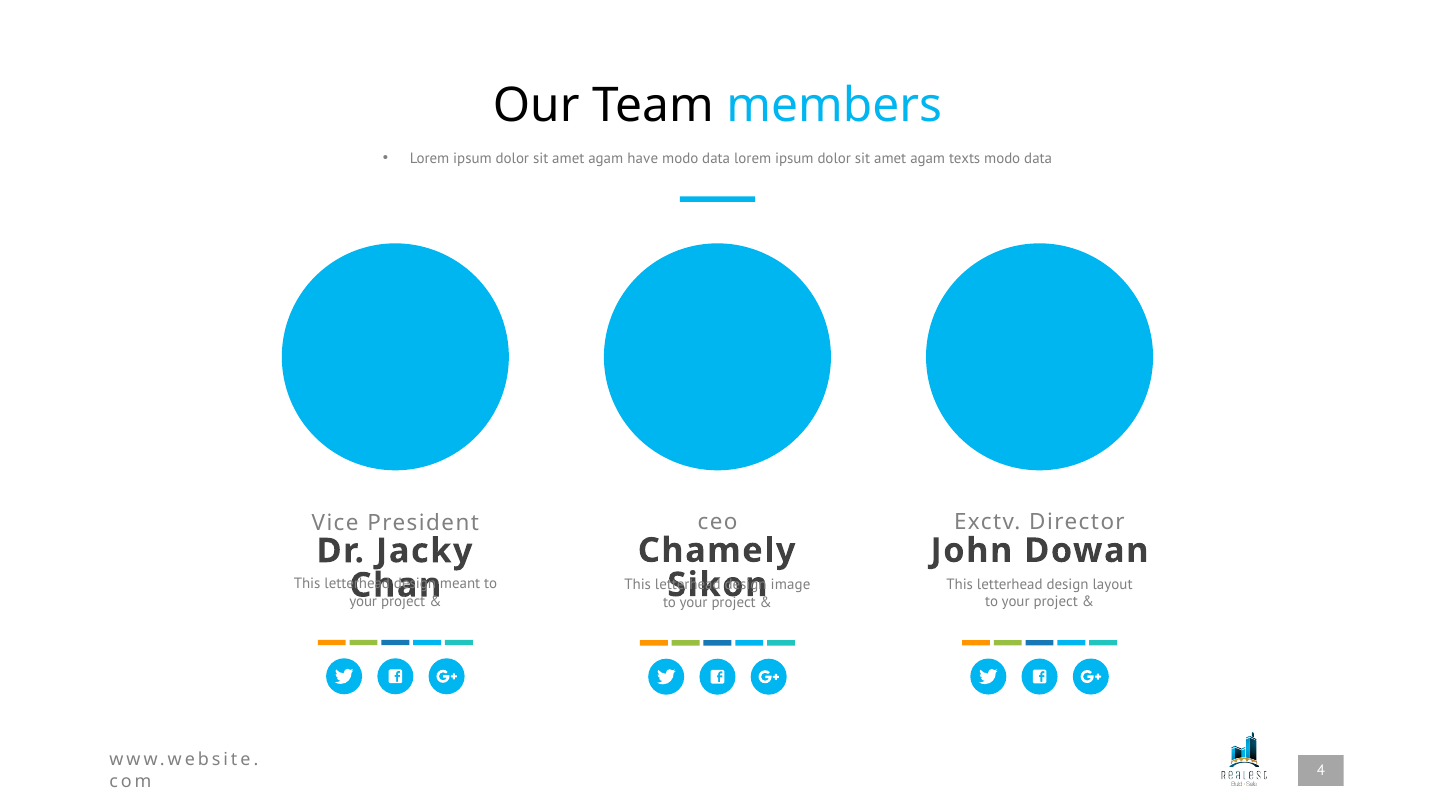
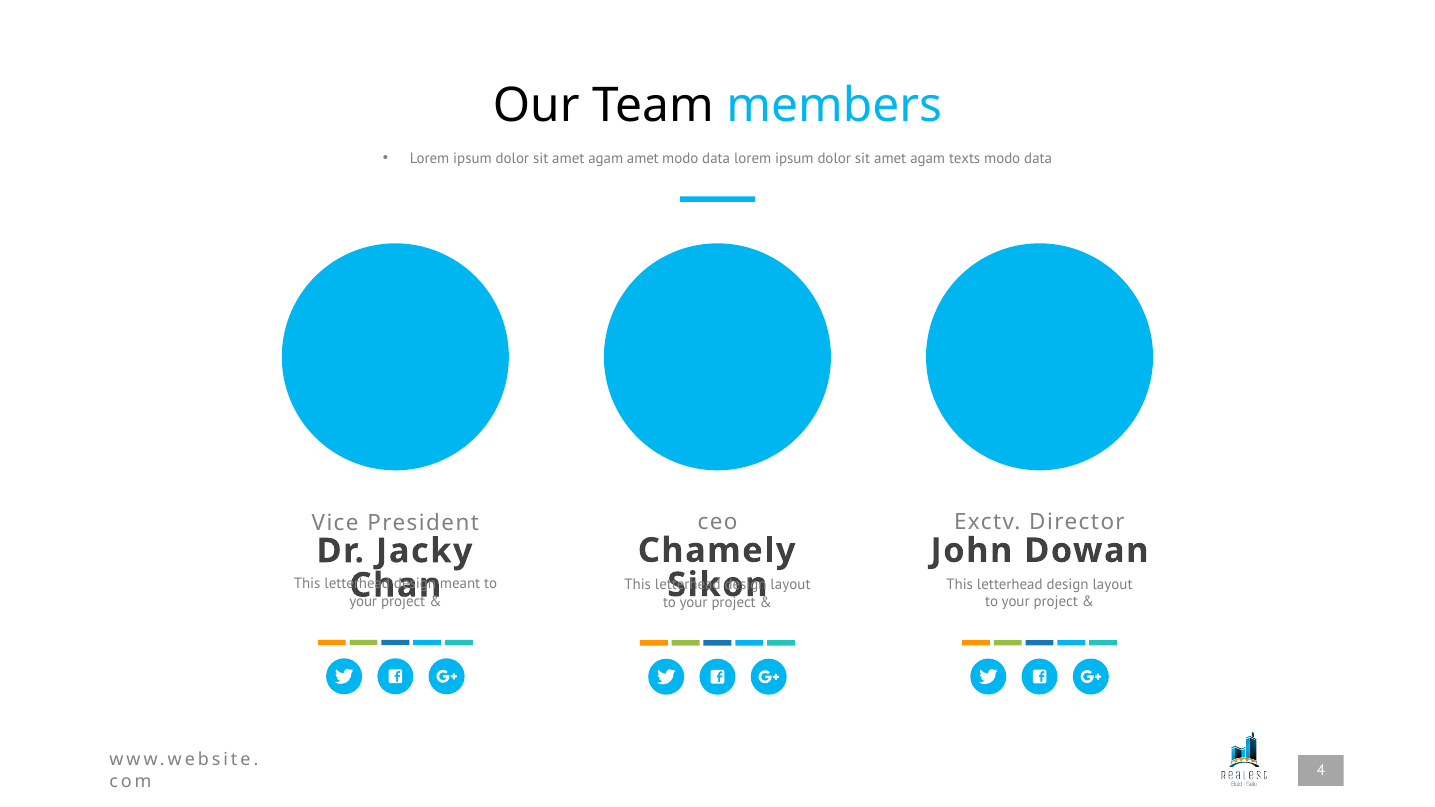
agam have: have -> amet
image at (791, 584): image -> layout
